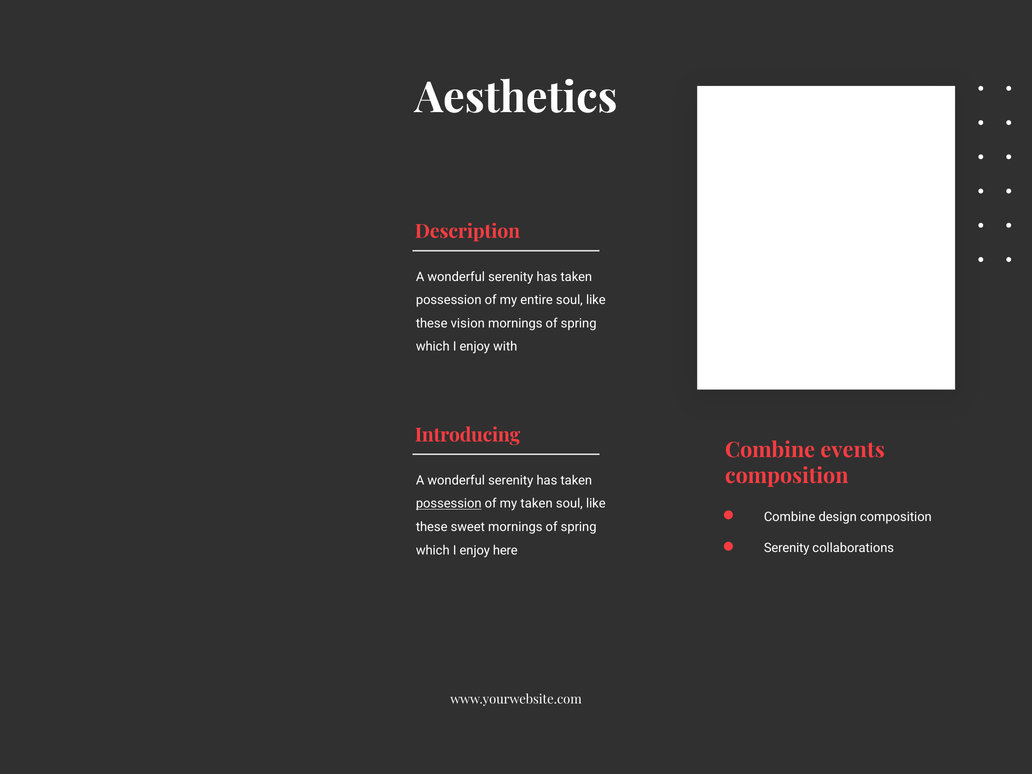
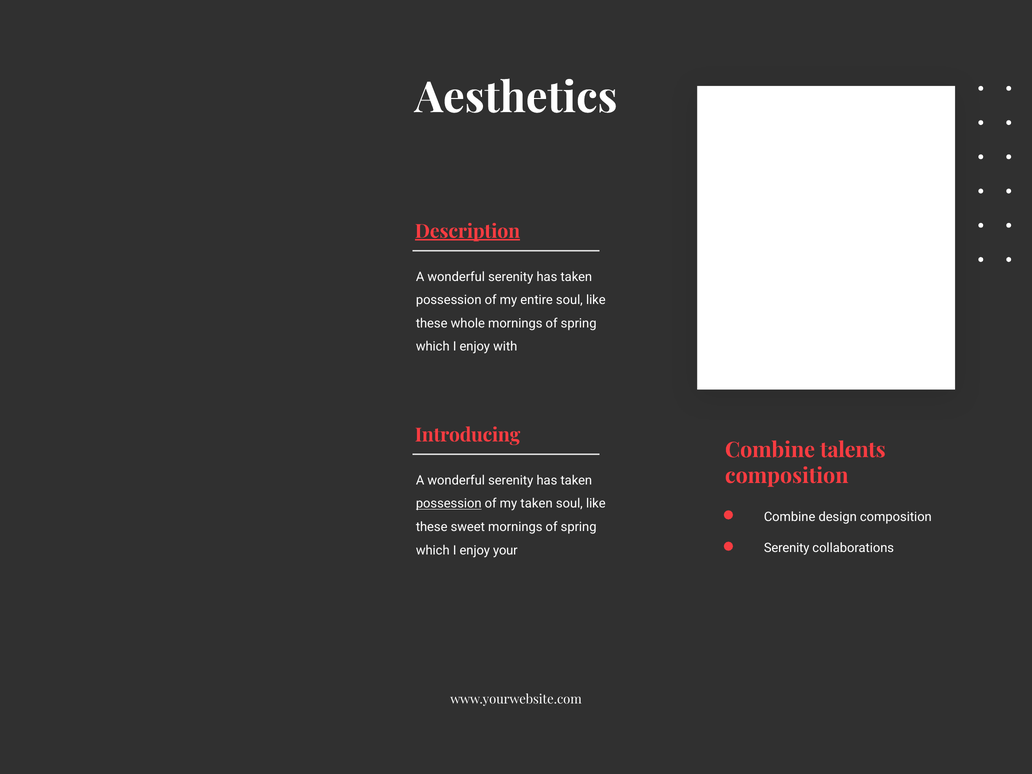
Description underline: none -> present
vision: vision -> whole
events: events -> talents
here: here -> your
